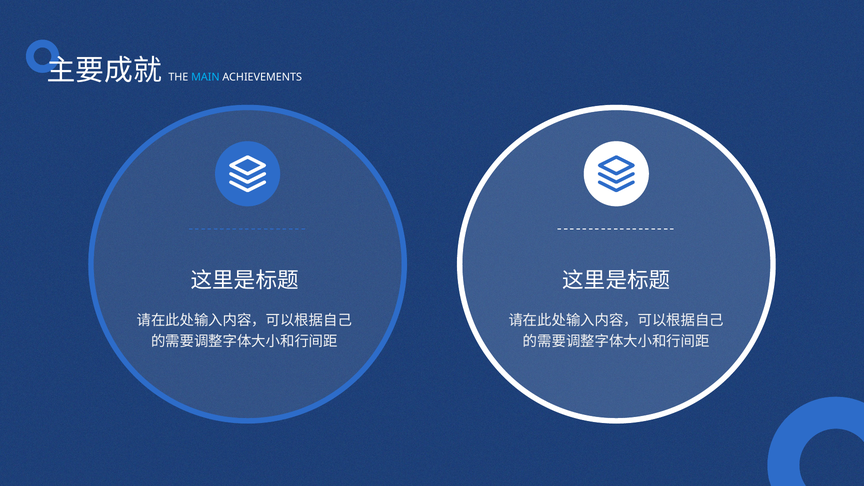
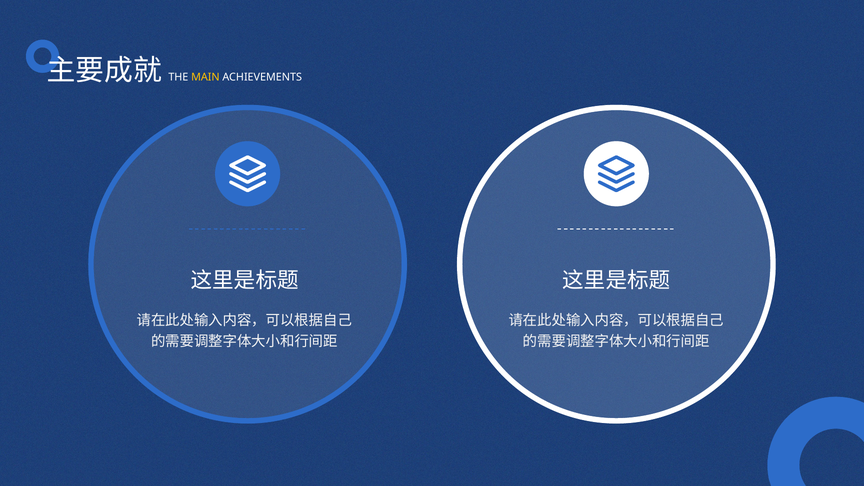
MAIN colour: light blue -> yellow
